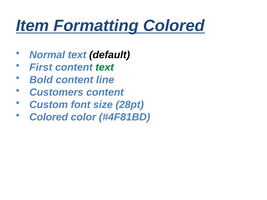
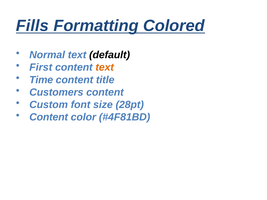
Item: Item -> Fills
text at (105, 67) colour: green -> orange
Bold: Bold -> Time
line: line -> title
Colored at (49, 117): Colored -> Content
